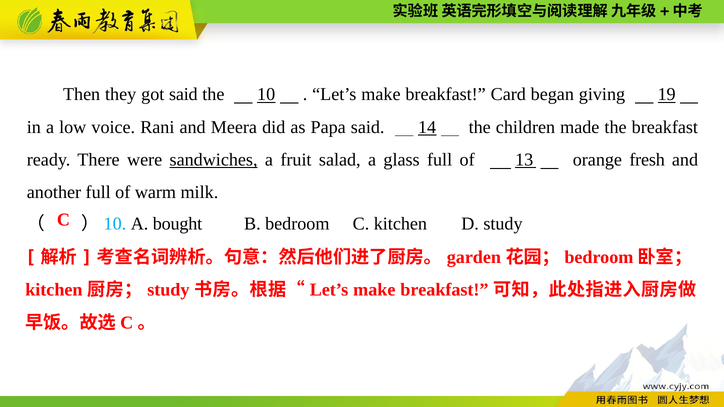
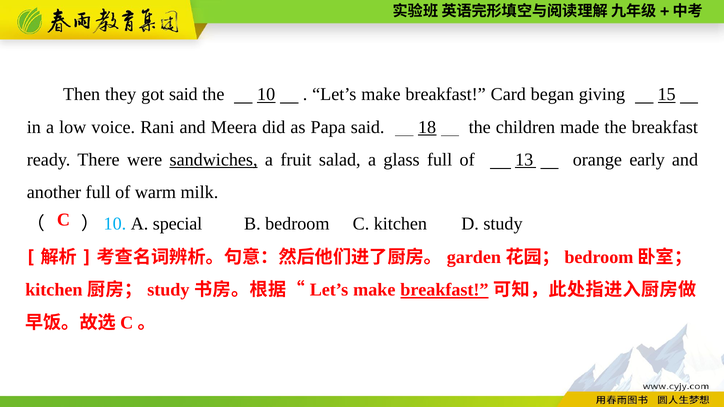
19: 19 -> 15
14: 14 -> 18
fresh: fresh -> early
bought: bought -> special
breakfast at (444, 290) underline: none -> present
